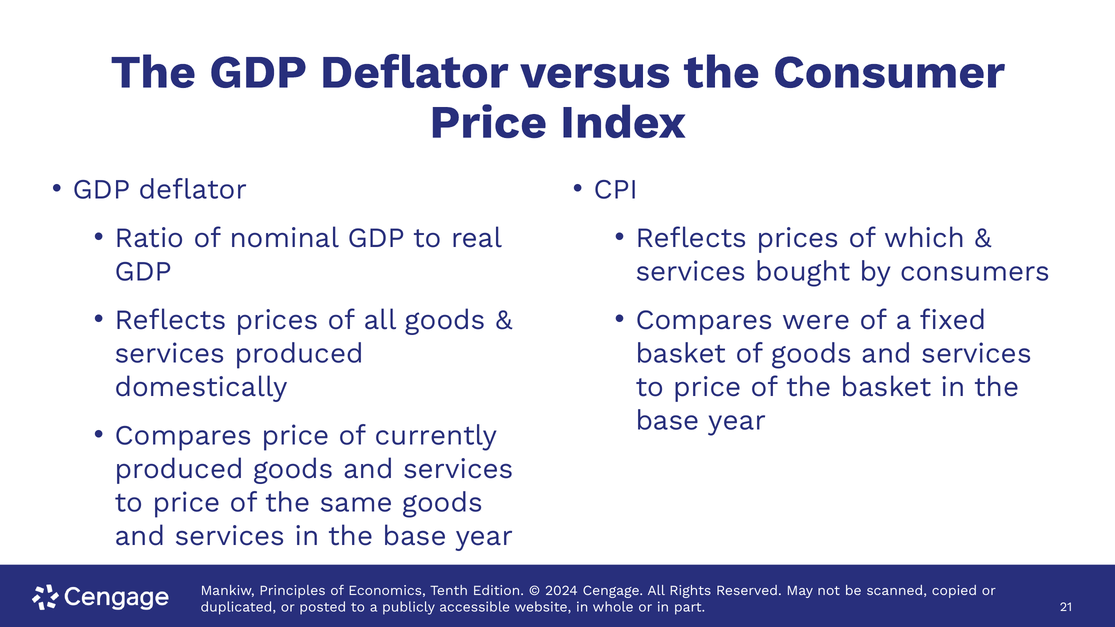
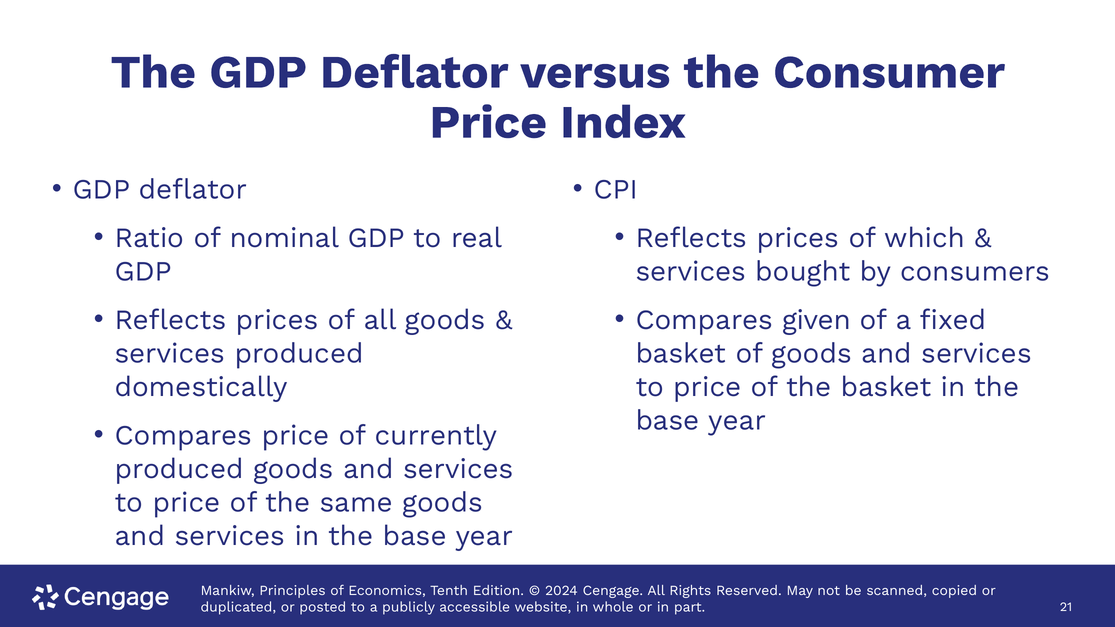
were: were -> given
